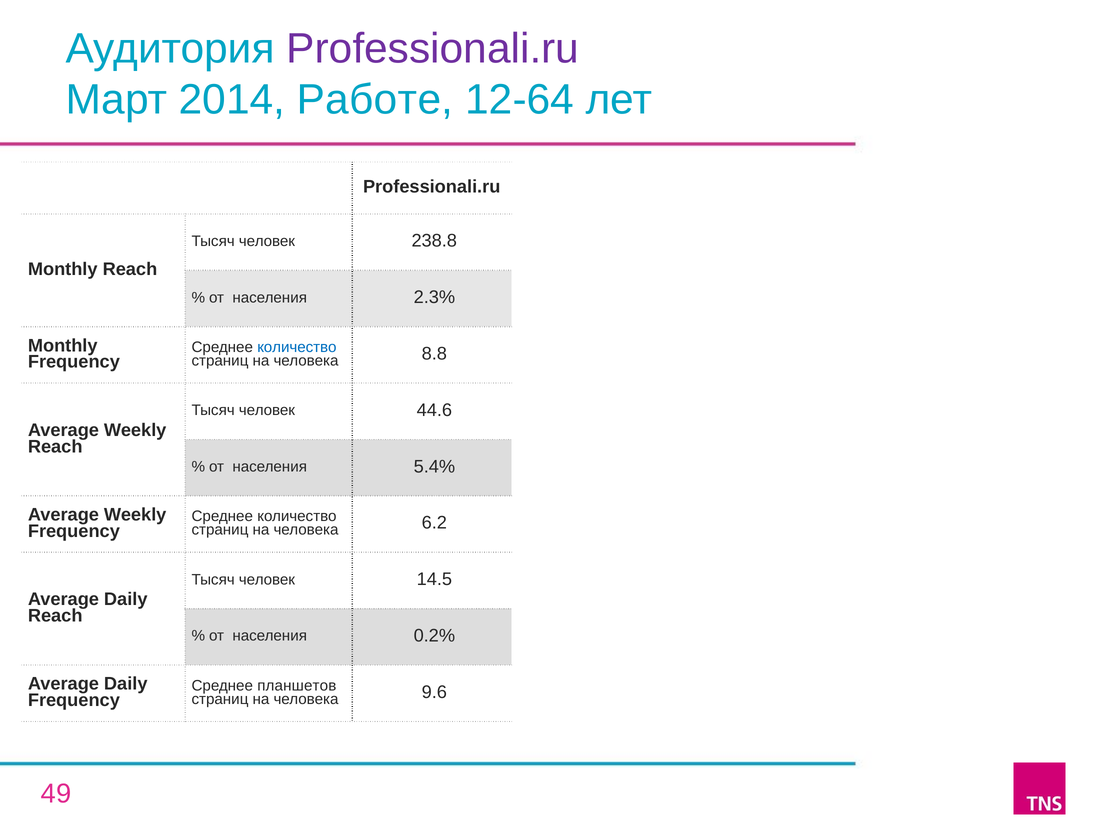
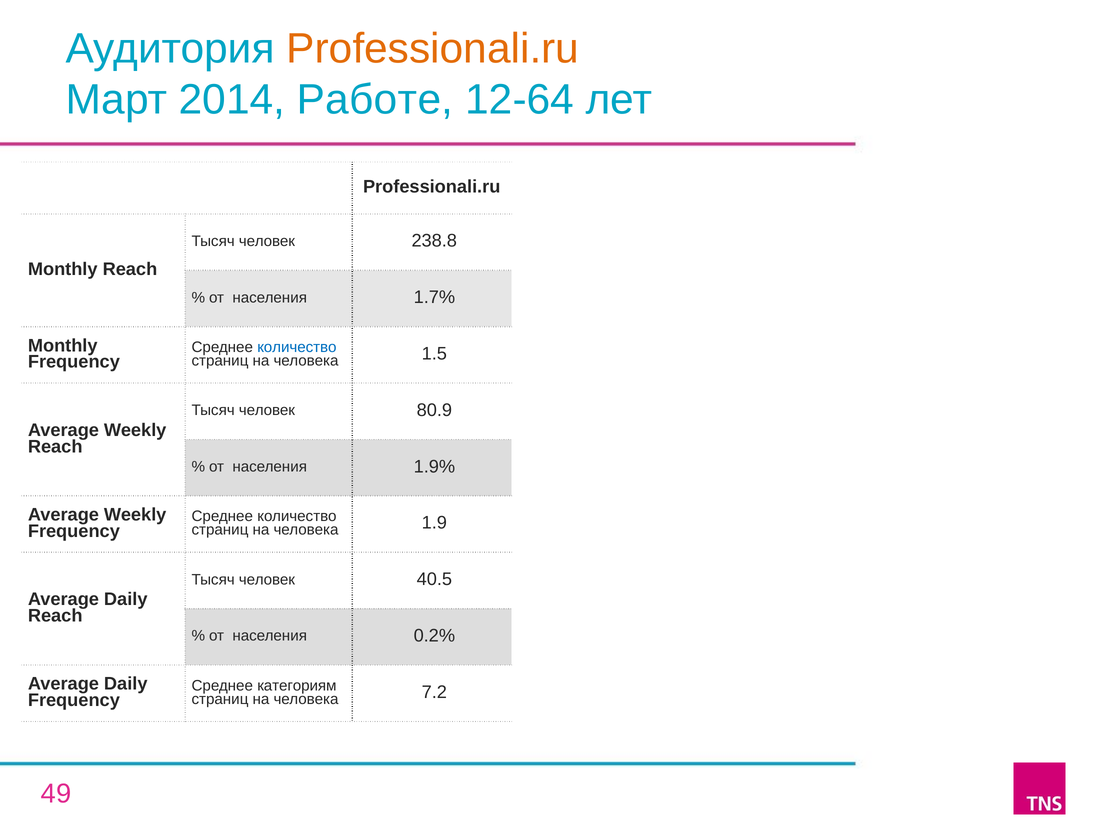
Professionali.ru at (433, 48) colour: purple -> orange
2.3%: 2.3% -> 1.7%
8.8: 8.8 -> 1.5
44.6: 44.6 -> 80.9
5.4%: 5.4% -> 1.9%
6.2: 6.2 -> 1.9
14.5: 14.5 -> 40.5
планшетов: планшетов -> категориям
9.6: 9.6 -> 7.2
